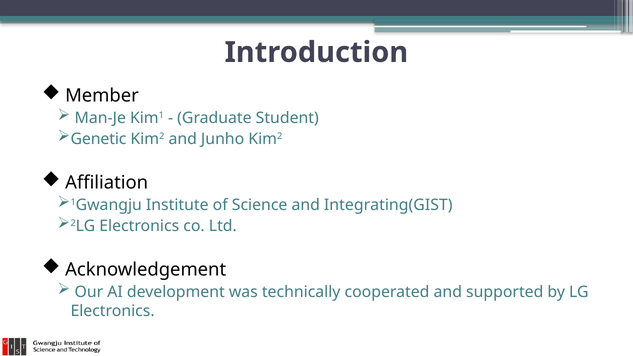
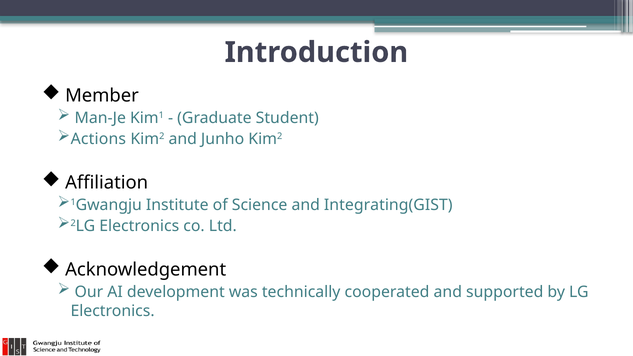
Genetic: Genetic -> Actions
